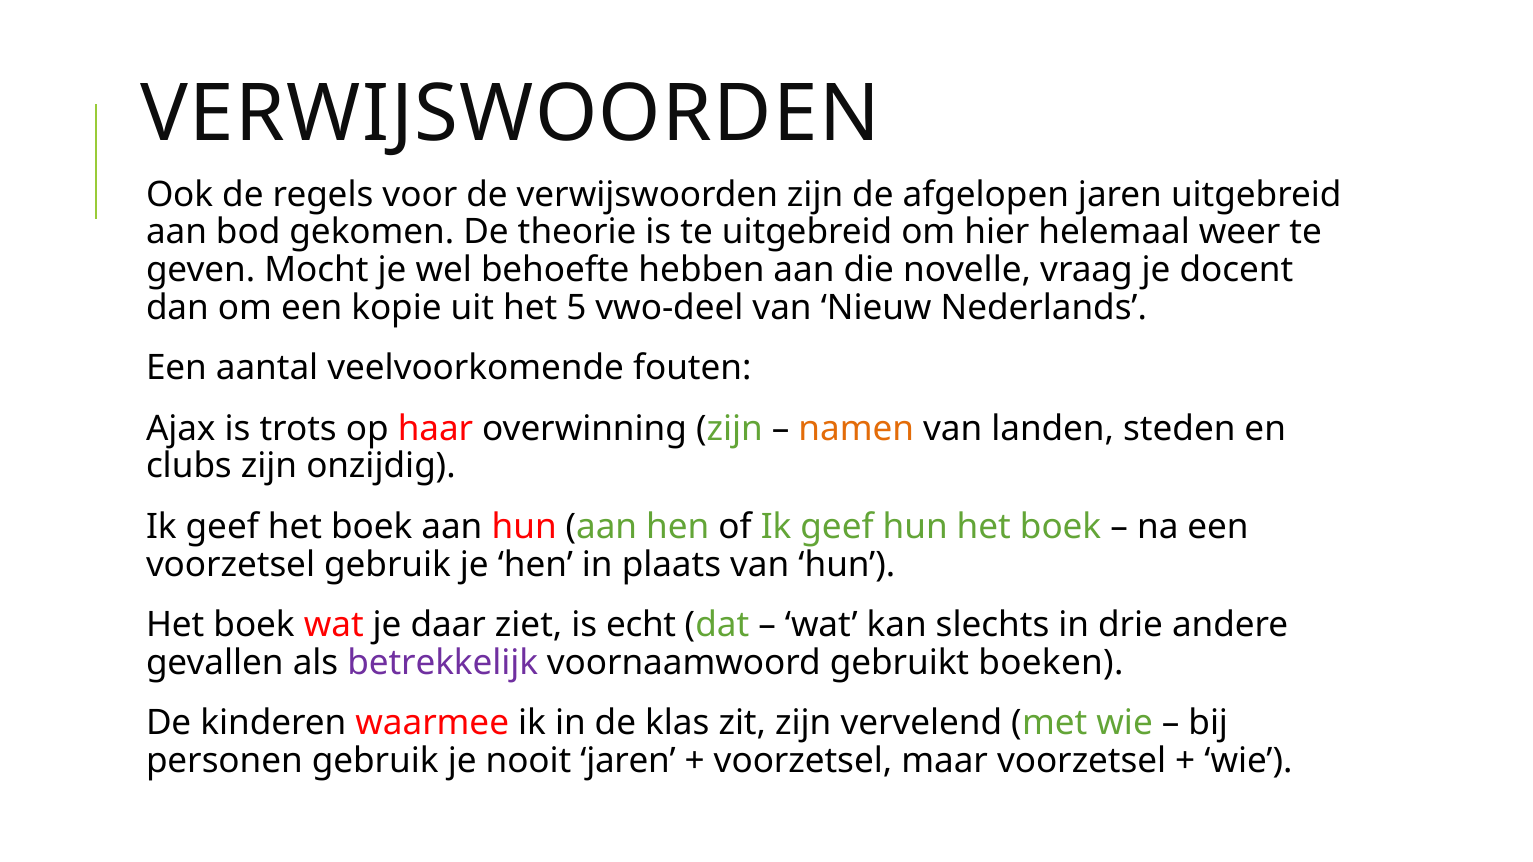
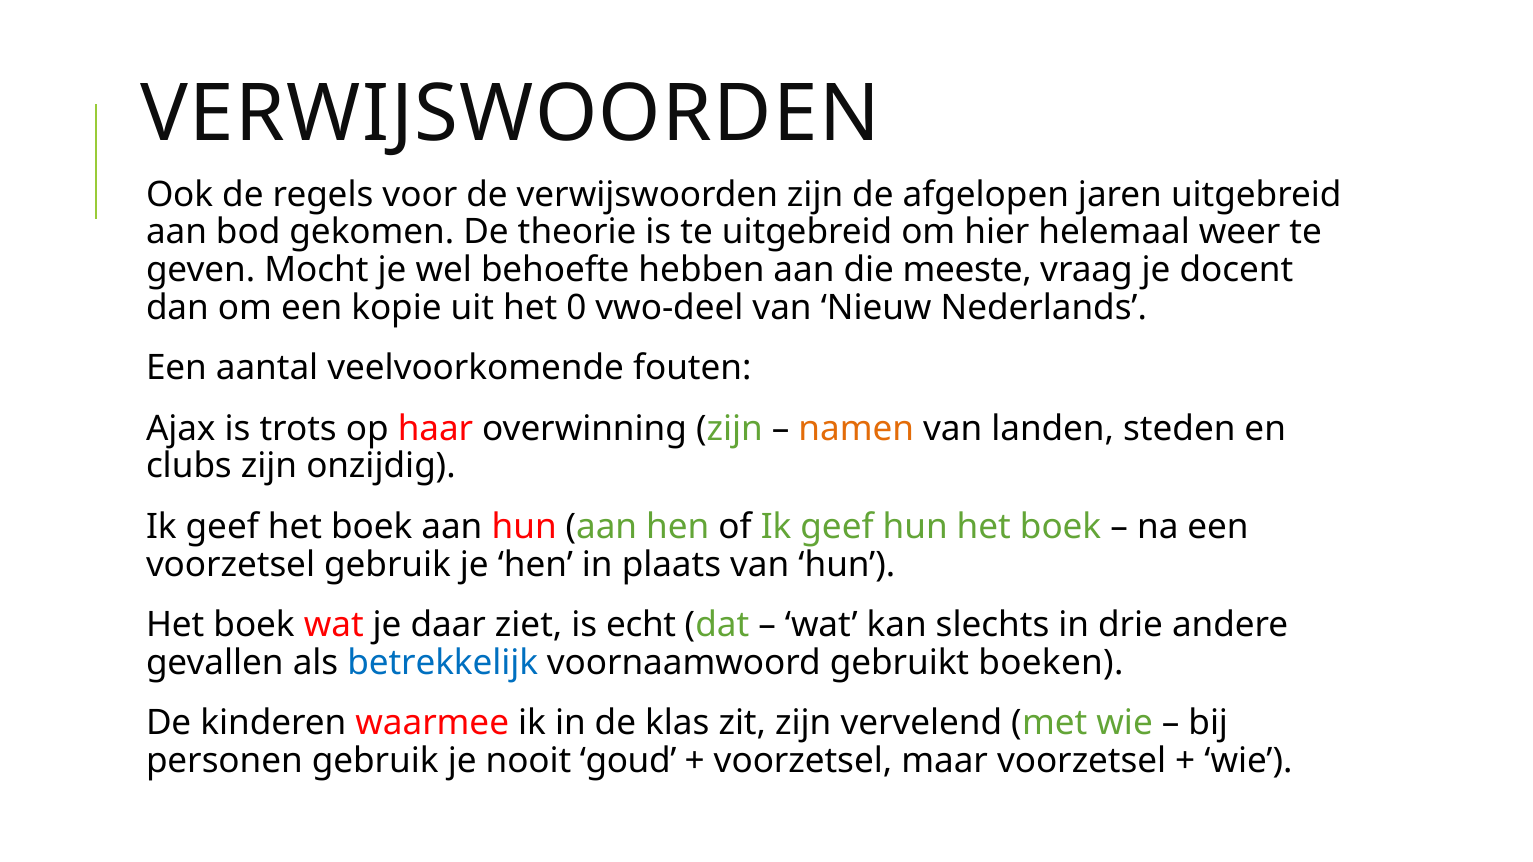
novelle: novelle -> meeste
5: 5 -> 0
betrekkelijk colour: purple -> blue
nooit jaren: jaren -> goud
